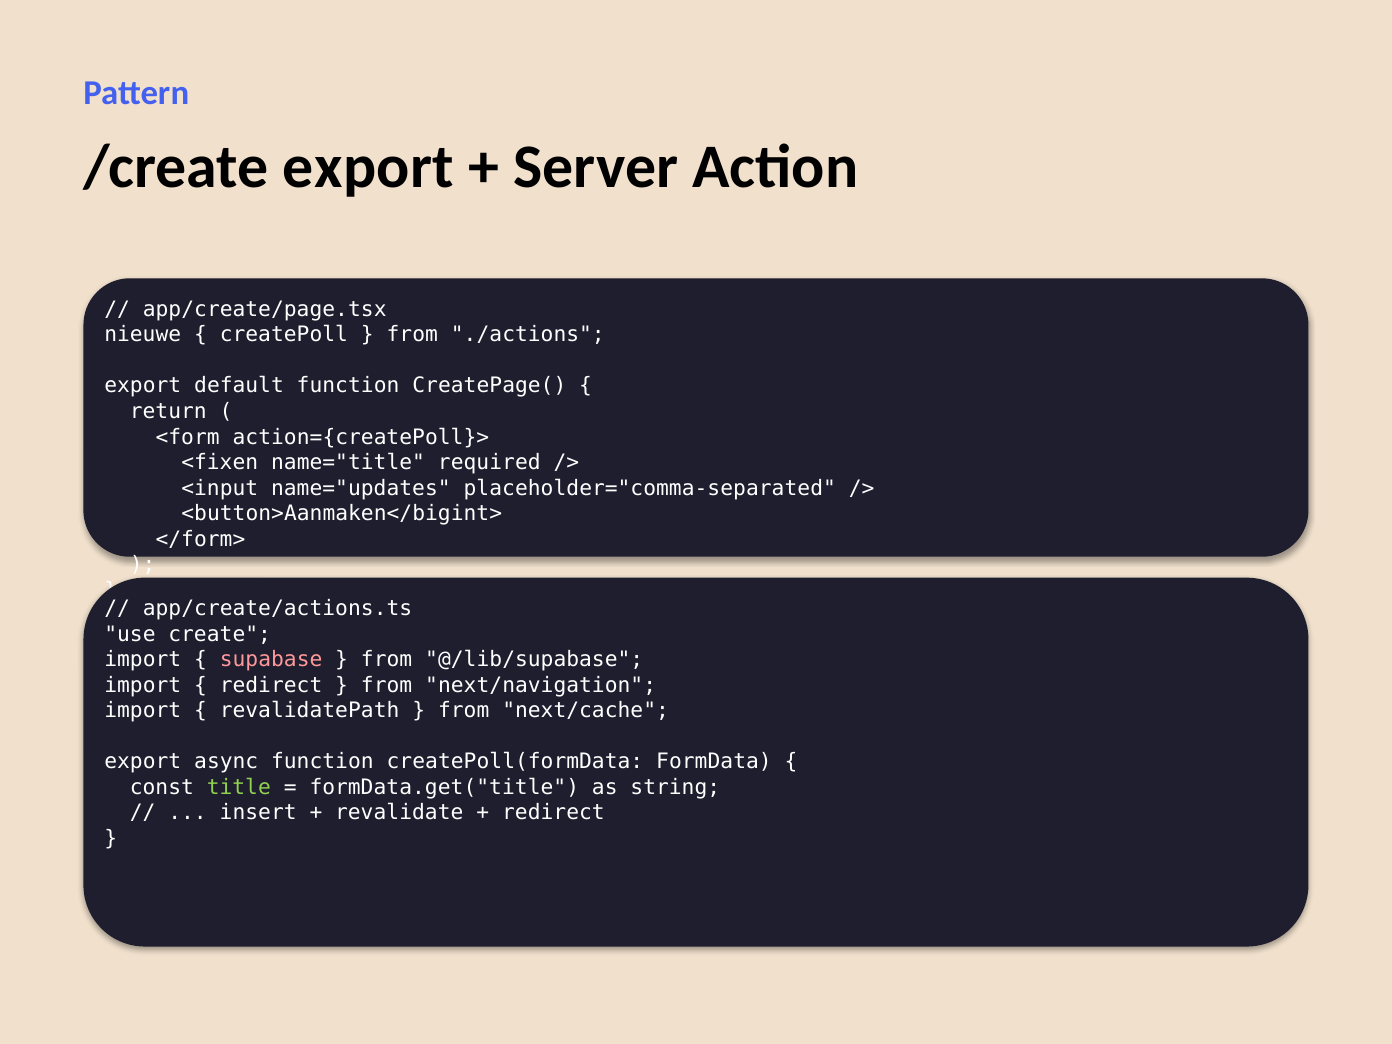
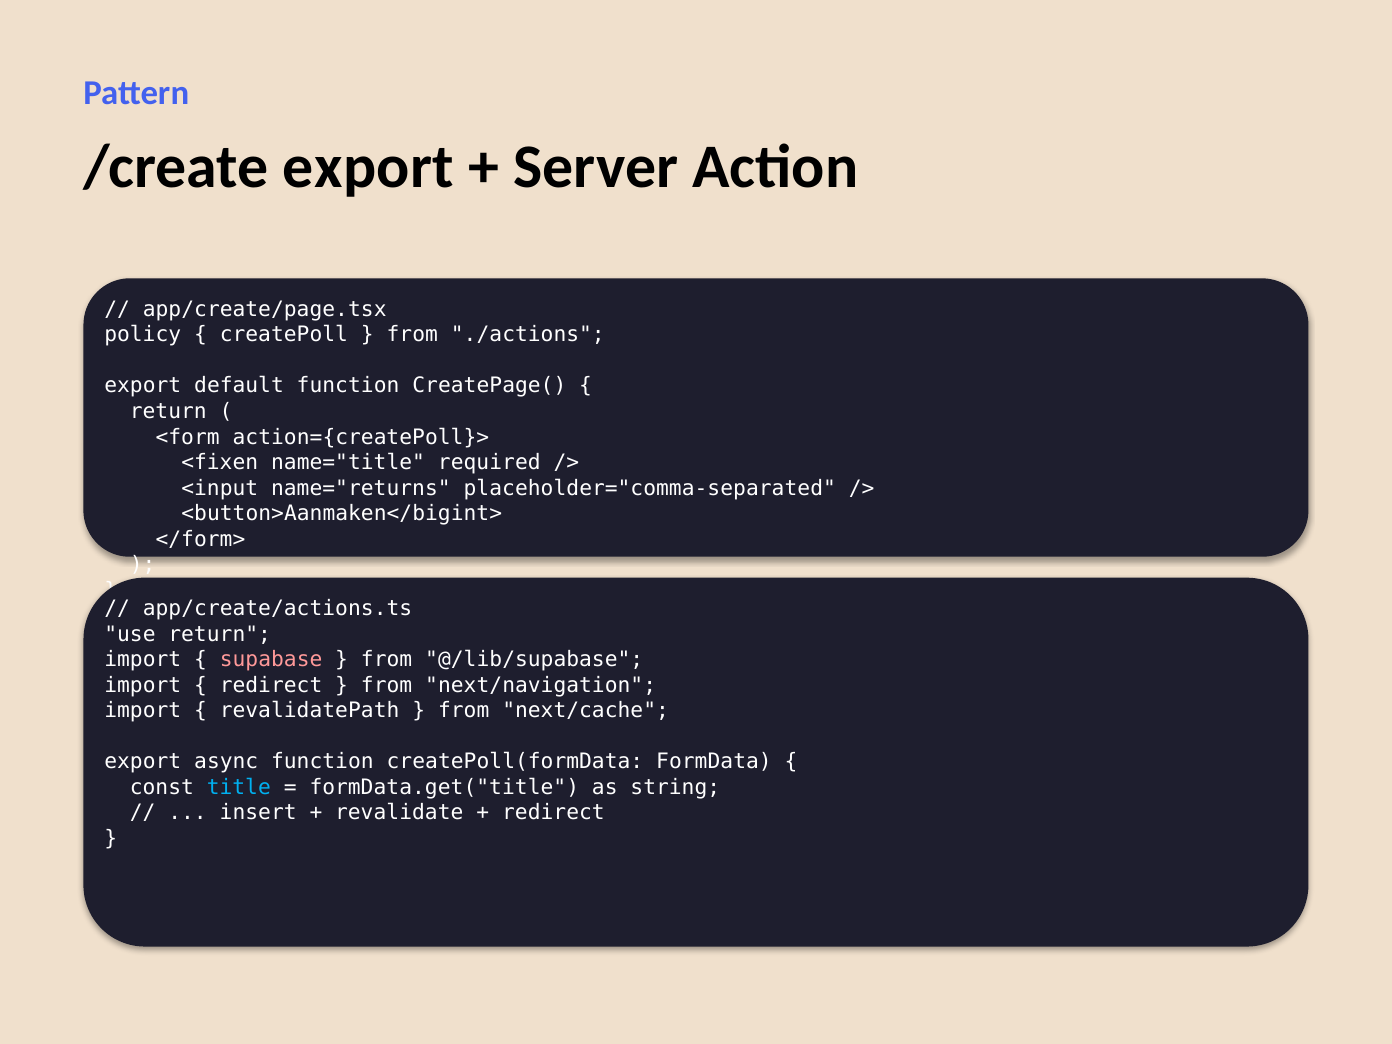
nieuwe: nieuwe -> policy
name="updates: name="updates -> name="returns
use create: create -> return
title colour: light green -> light blue
